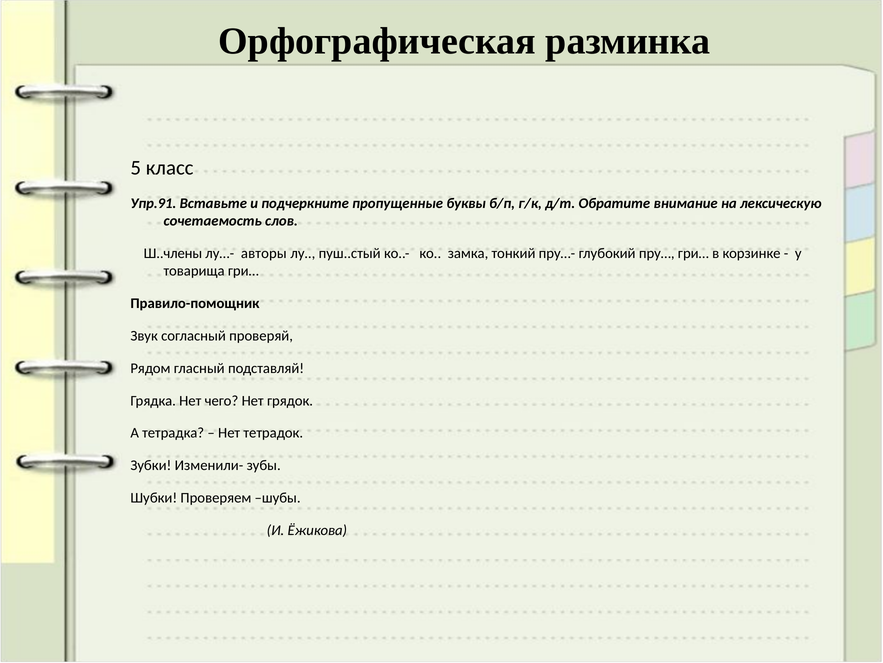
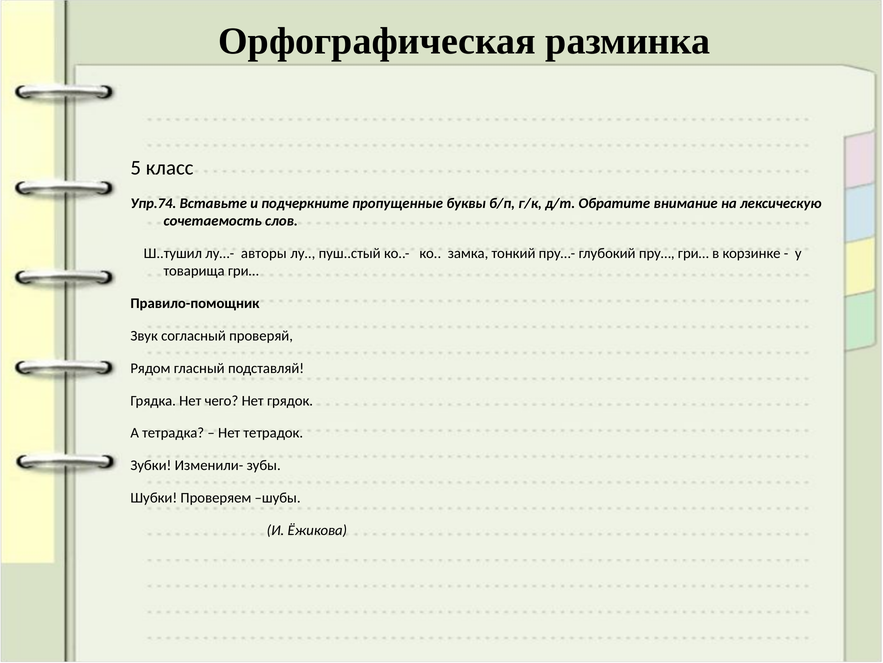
Упр.91: Упр.91 -> Упр.74
Ш..члены: Ш..члены -> Ш..тушил
